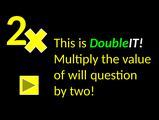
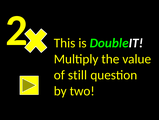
will: will -> still
